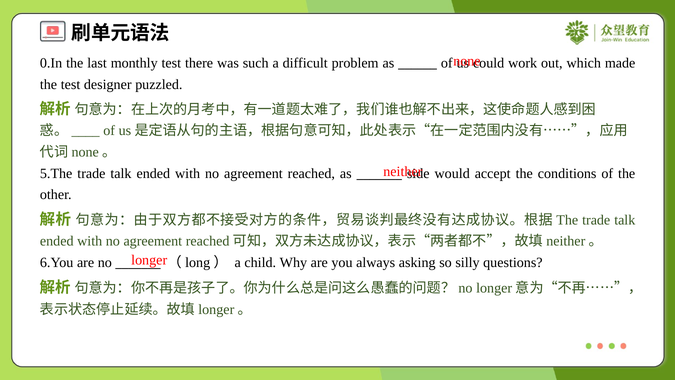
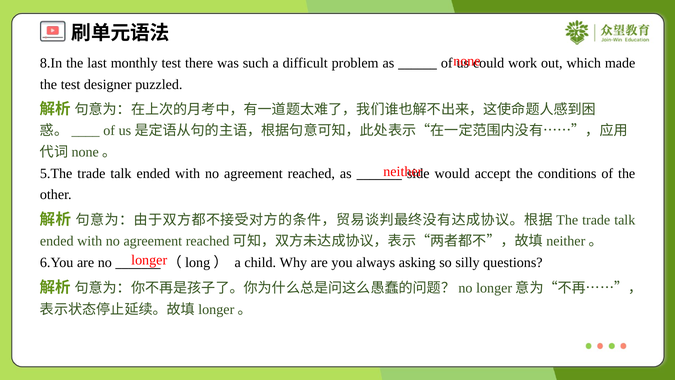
0.In: 0.In -> 8.In
